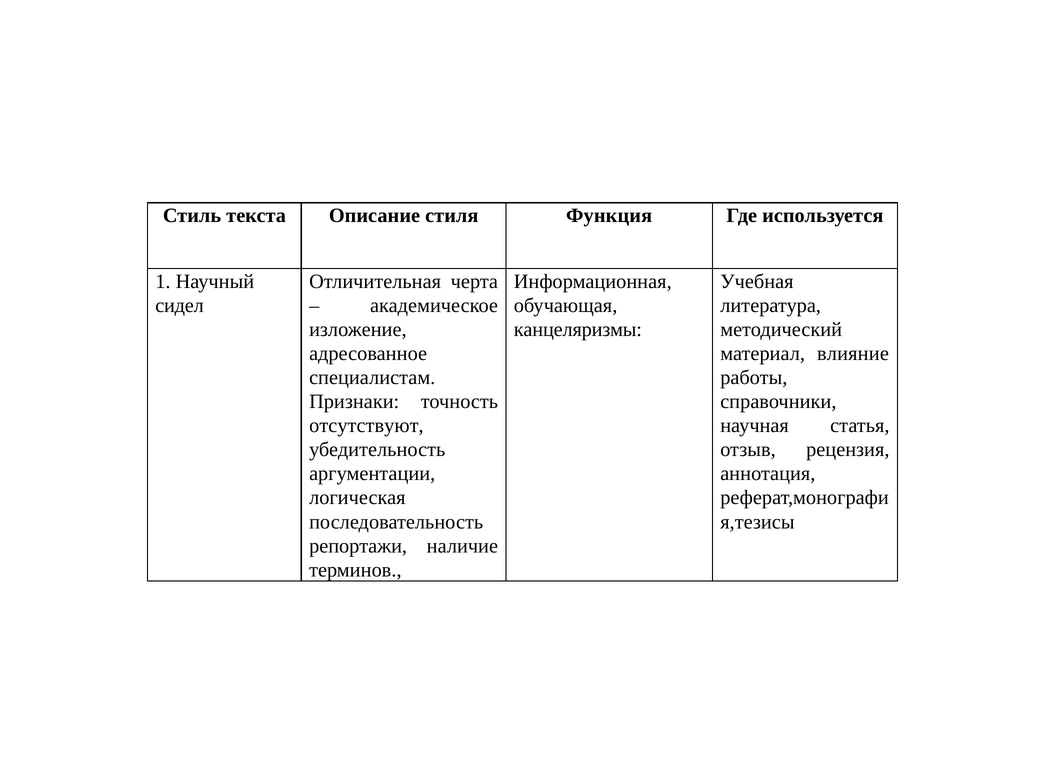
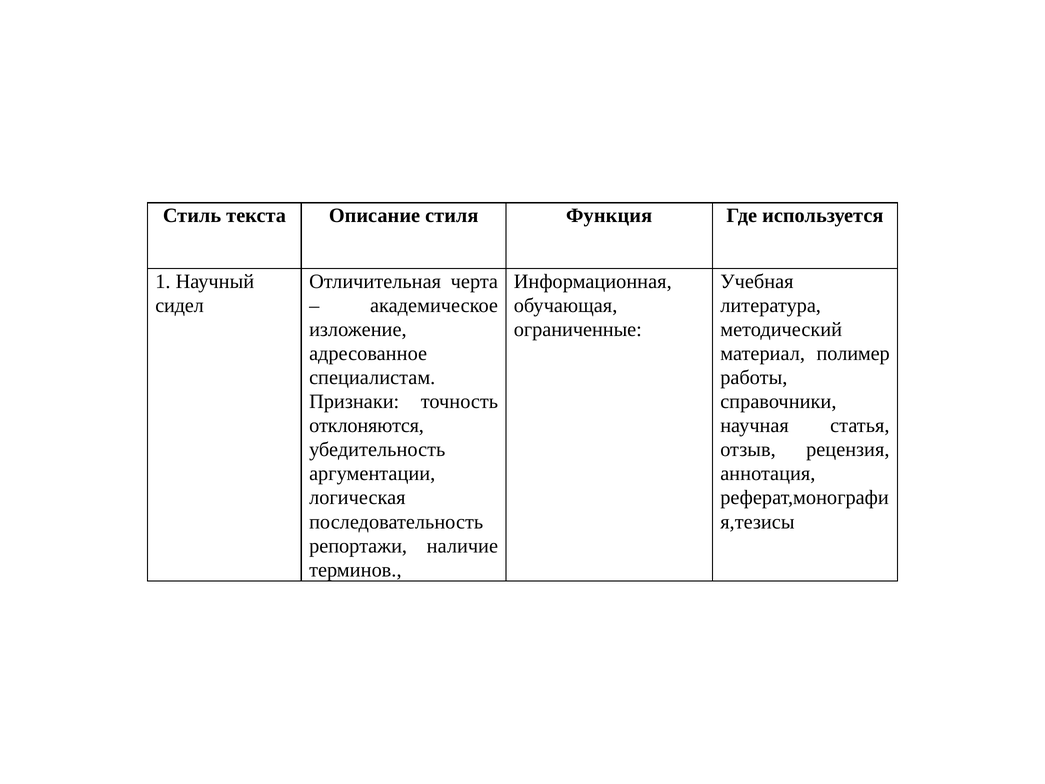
канцеляризмы: канцеляризмы -> ограниченные
влияние: влияние -> полимер
отсутствуют: отсутствуют -> отклоняются
